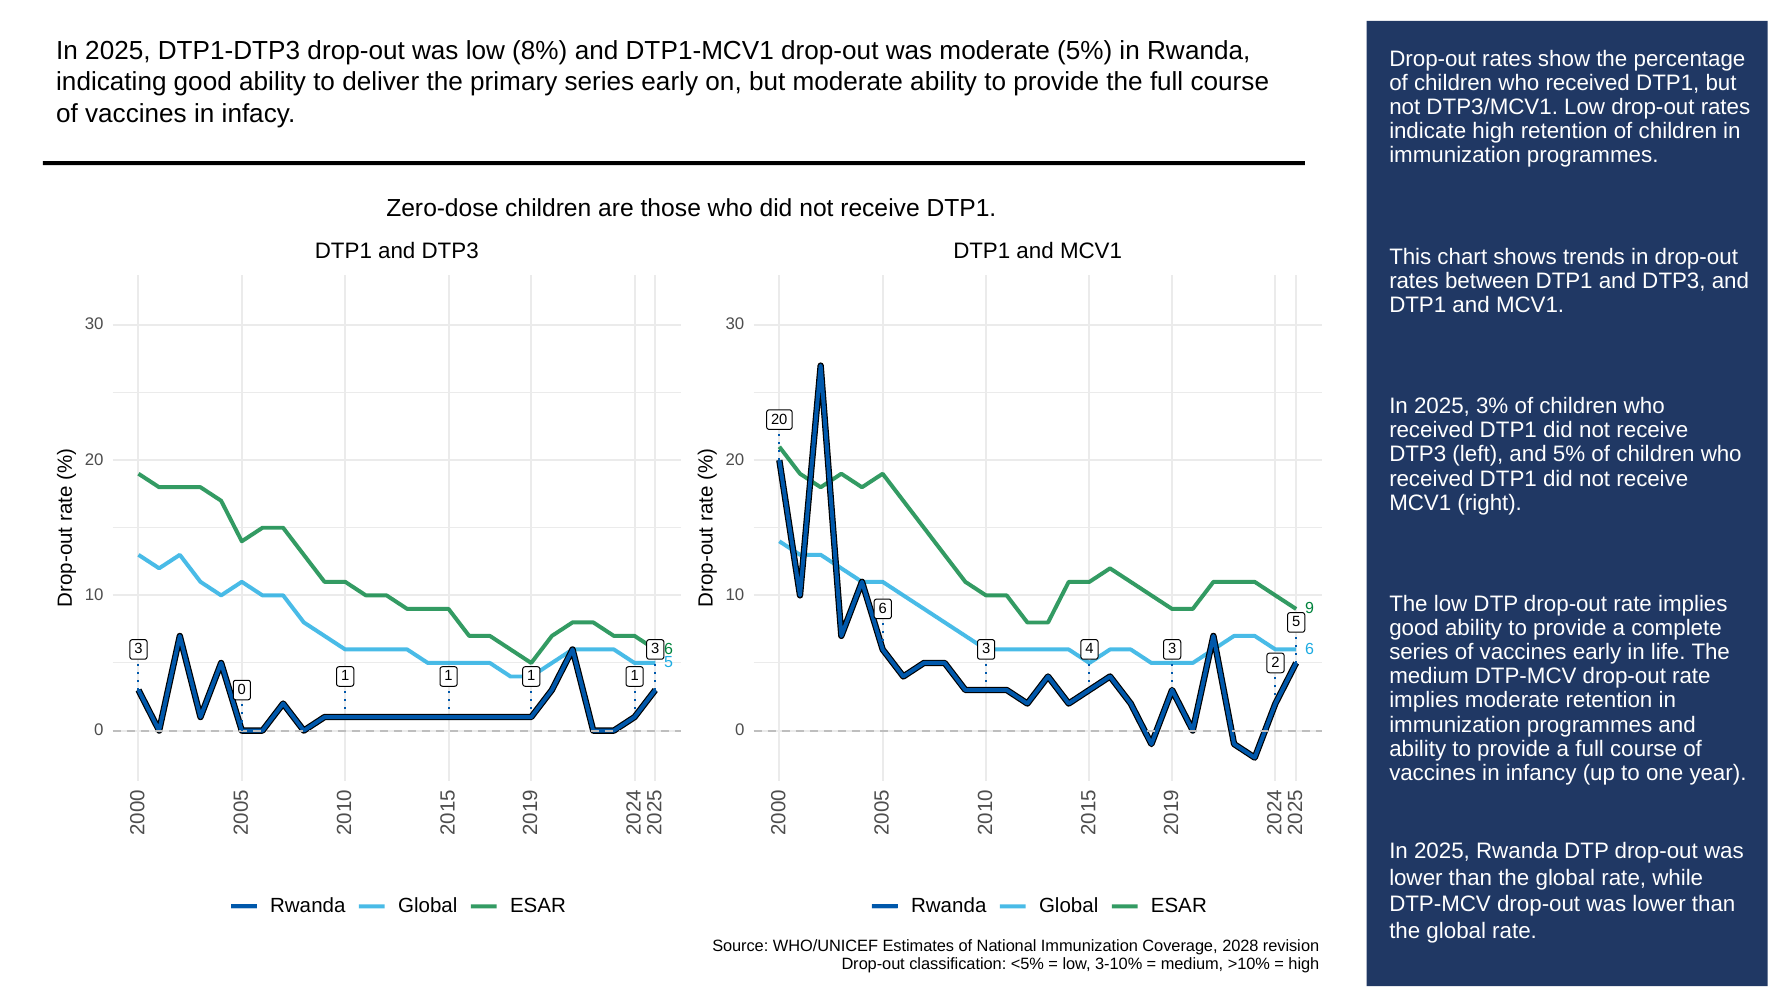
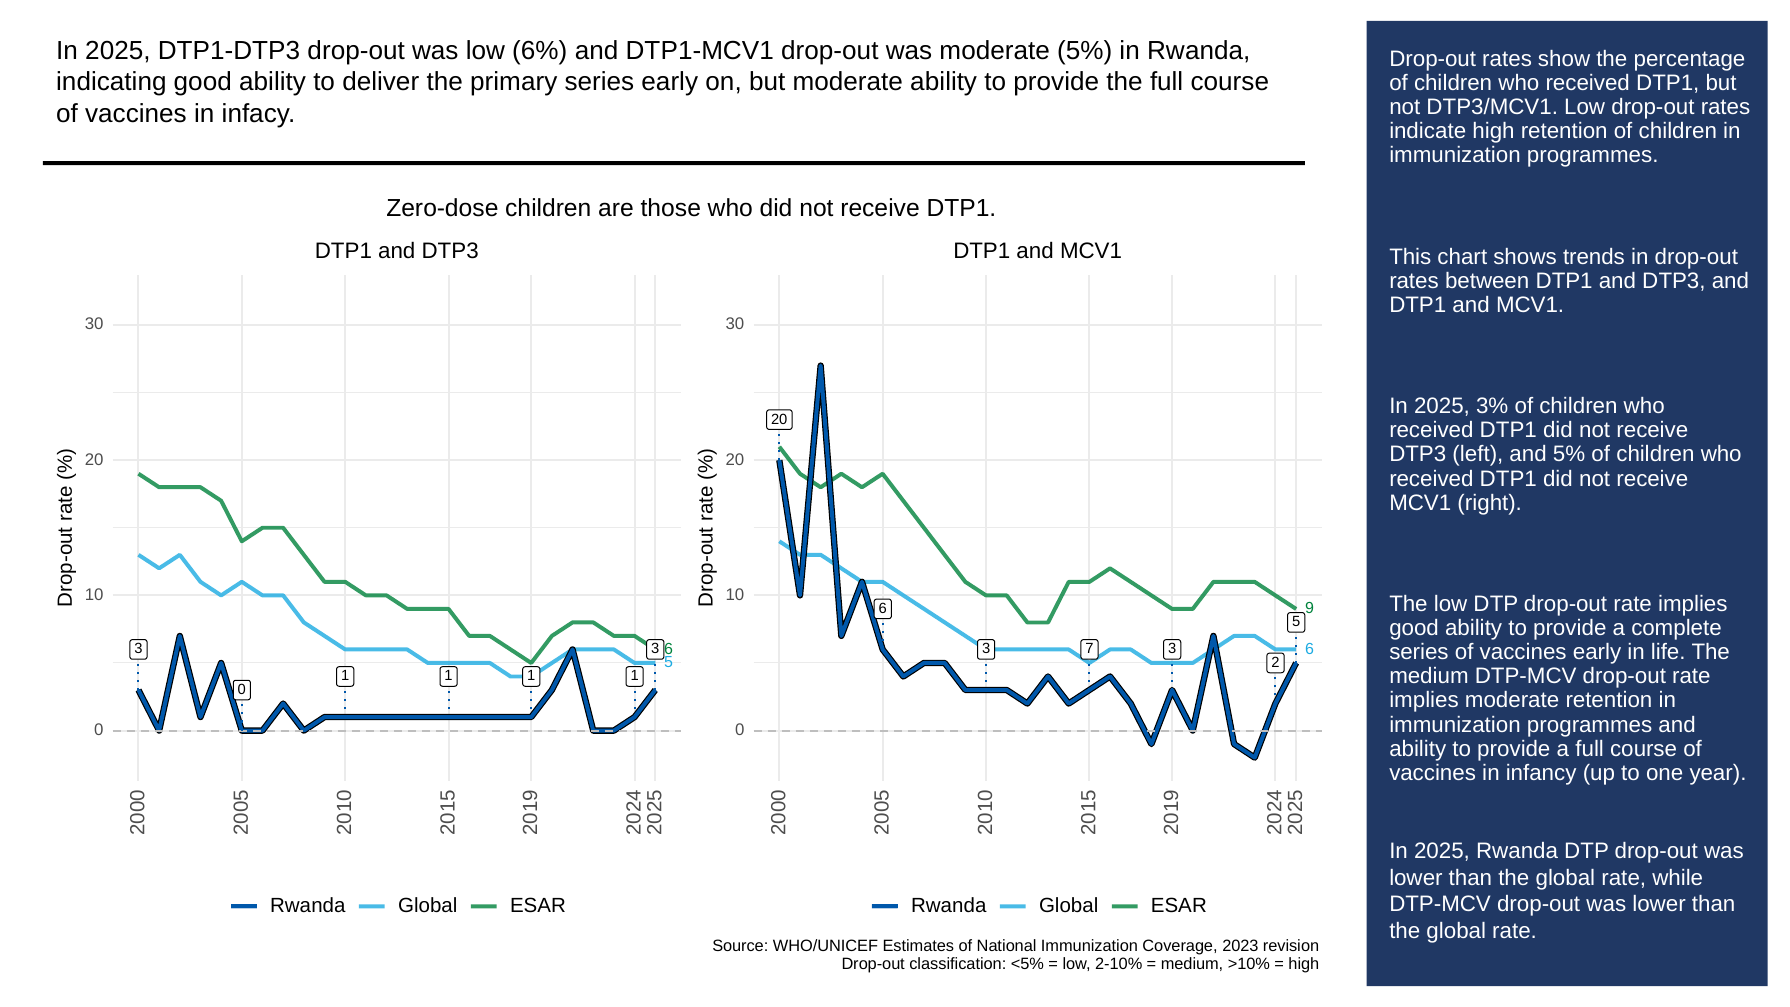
8%: 8% -> 6%
3 4: 4 -> 7
2028: 2028 -> 2023
3-10%: 3-10% -> 2-10%
